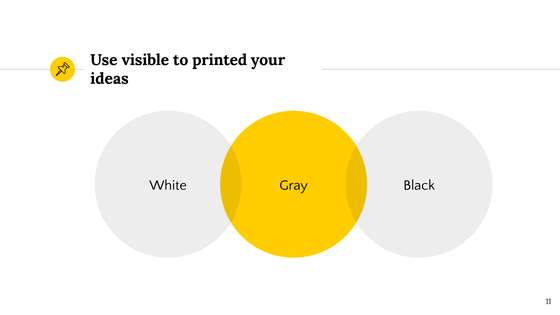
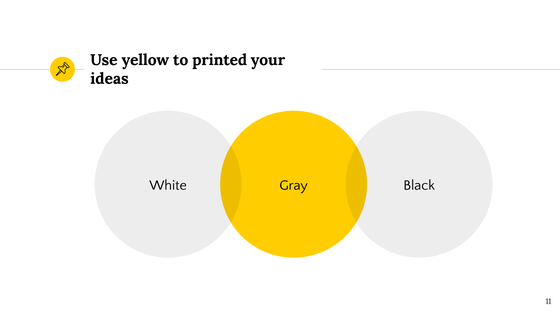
visible: visible -> yellow
